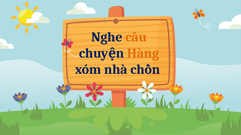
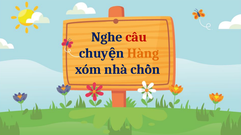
câu colour: orange -> red
